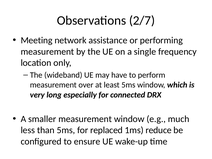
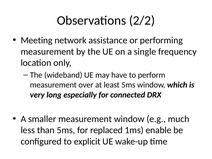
2/7: 2/7 -> 2/2
reduce: reduce -> enable
ensure: ensure -> explicit
